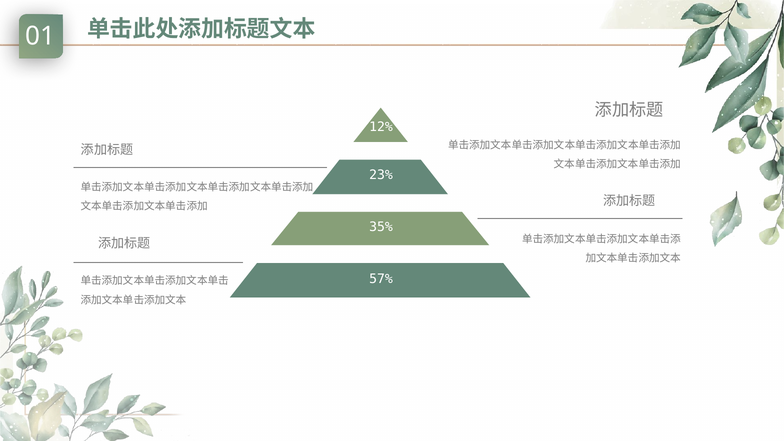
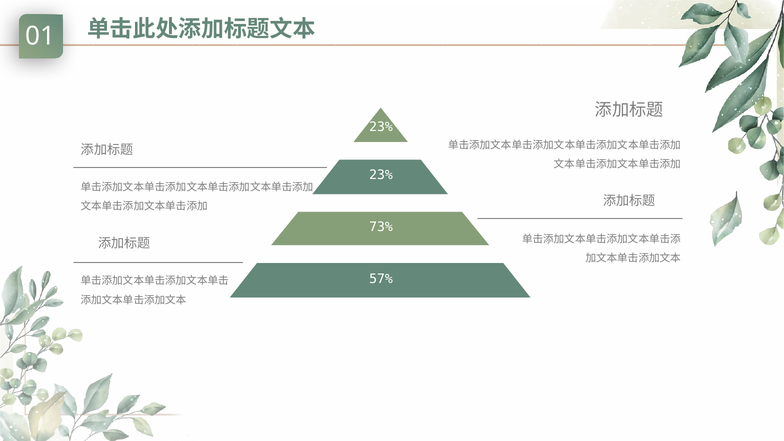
12% at (381, 127): 12% -> 23%
35%: 35% -> 73%
